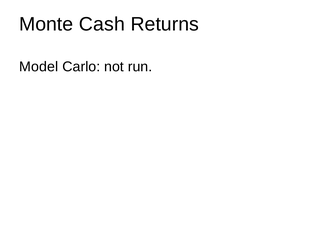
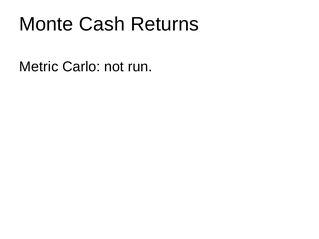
Model: Model -> Metric
